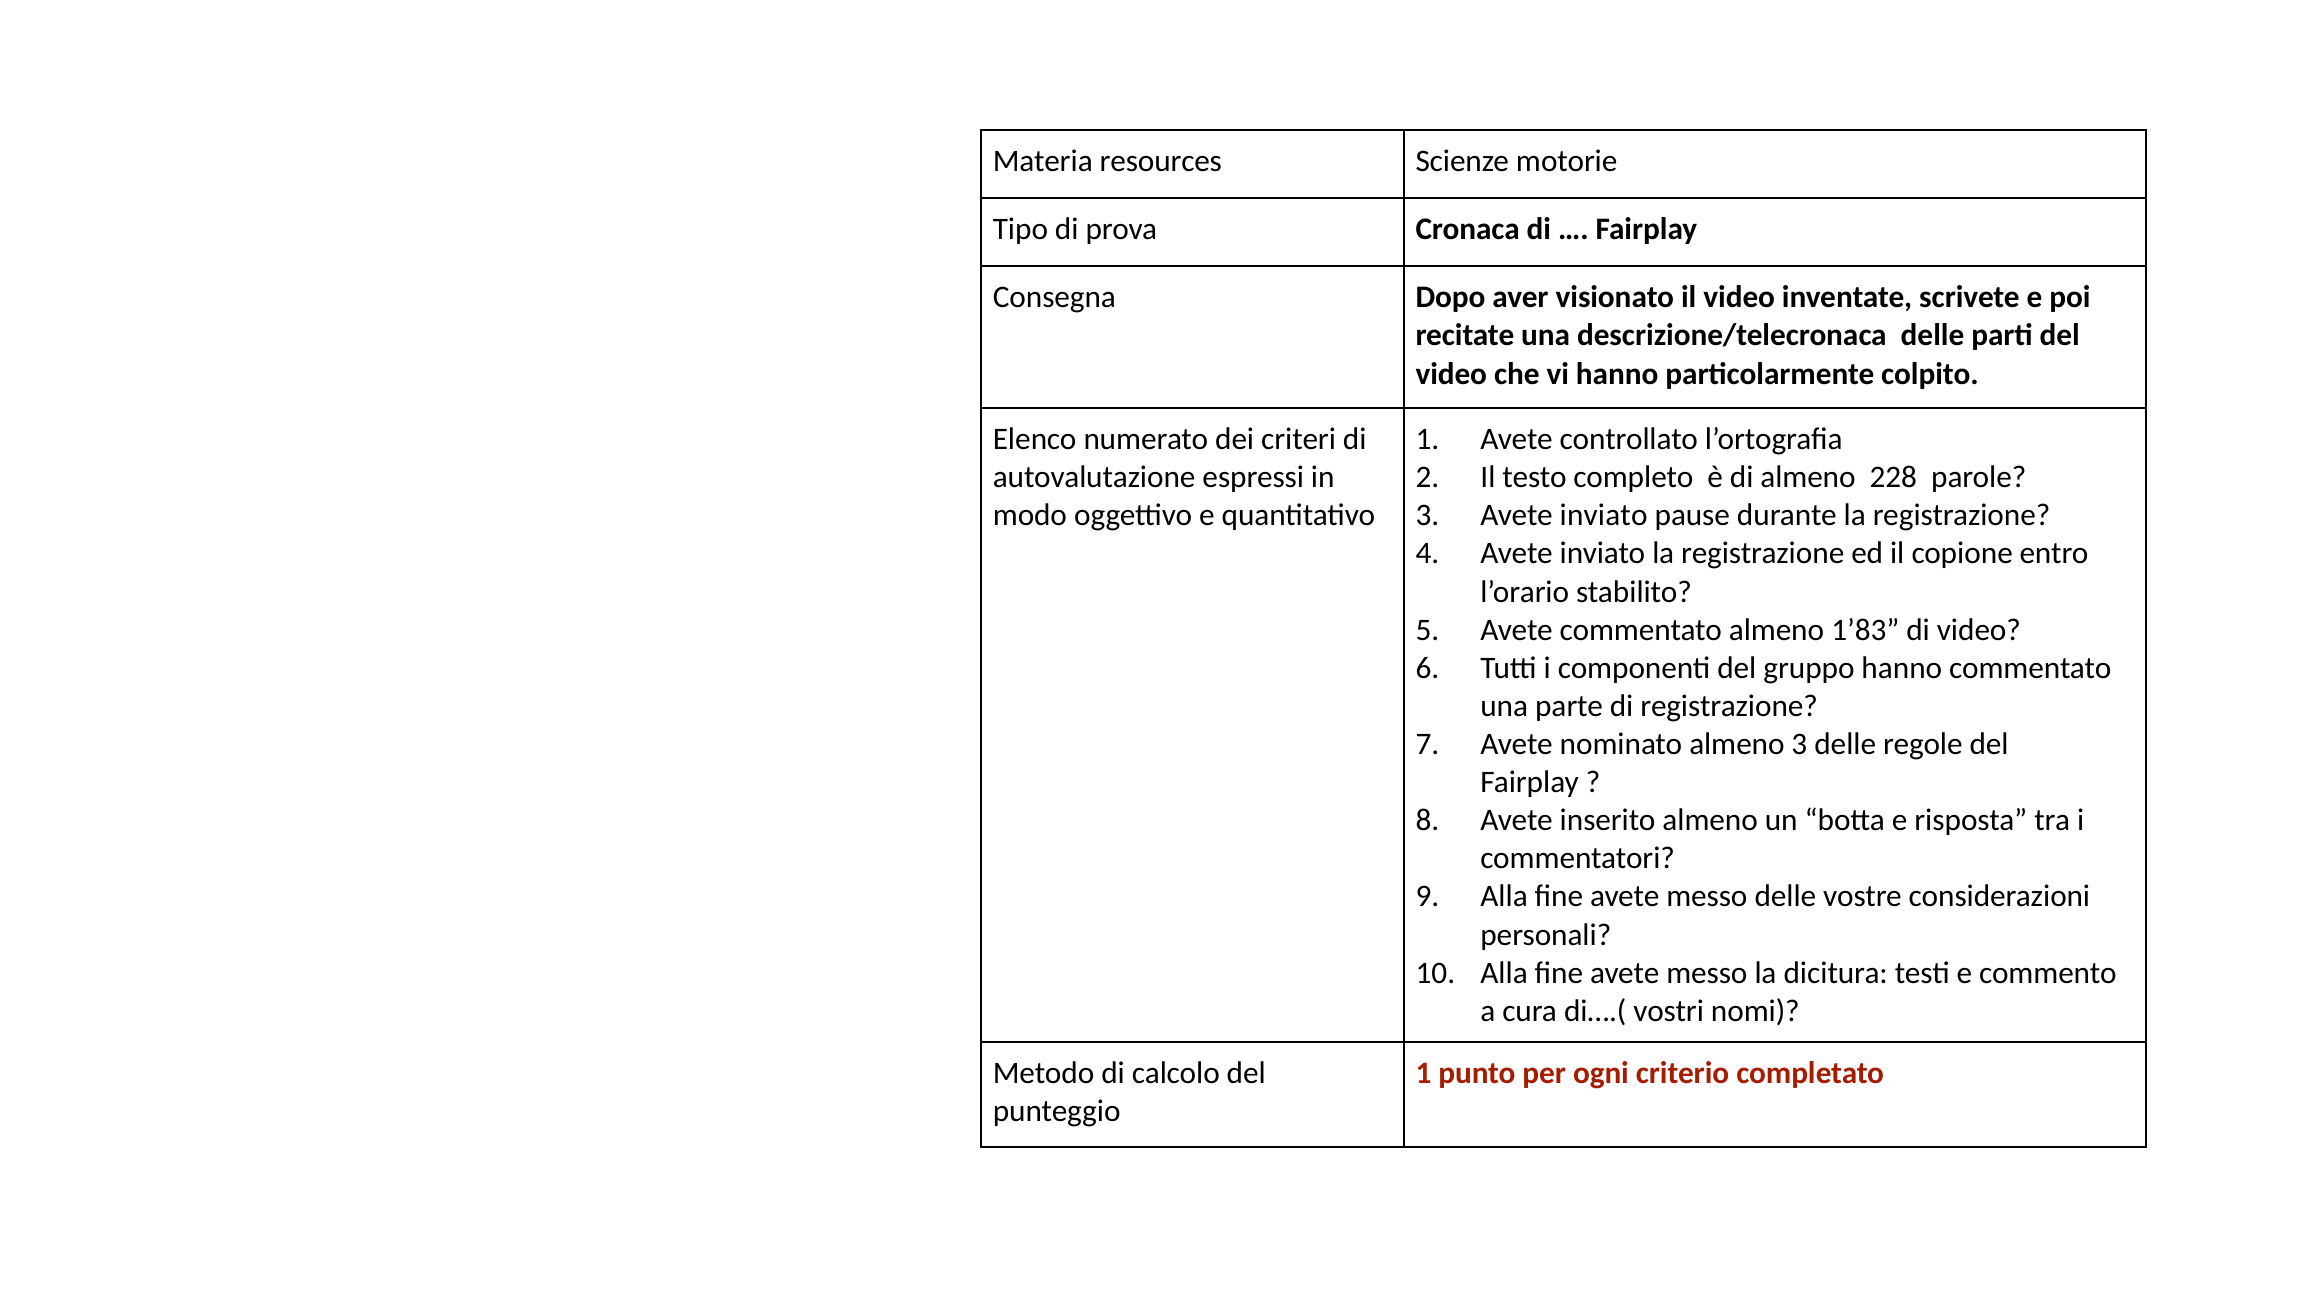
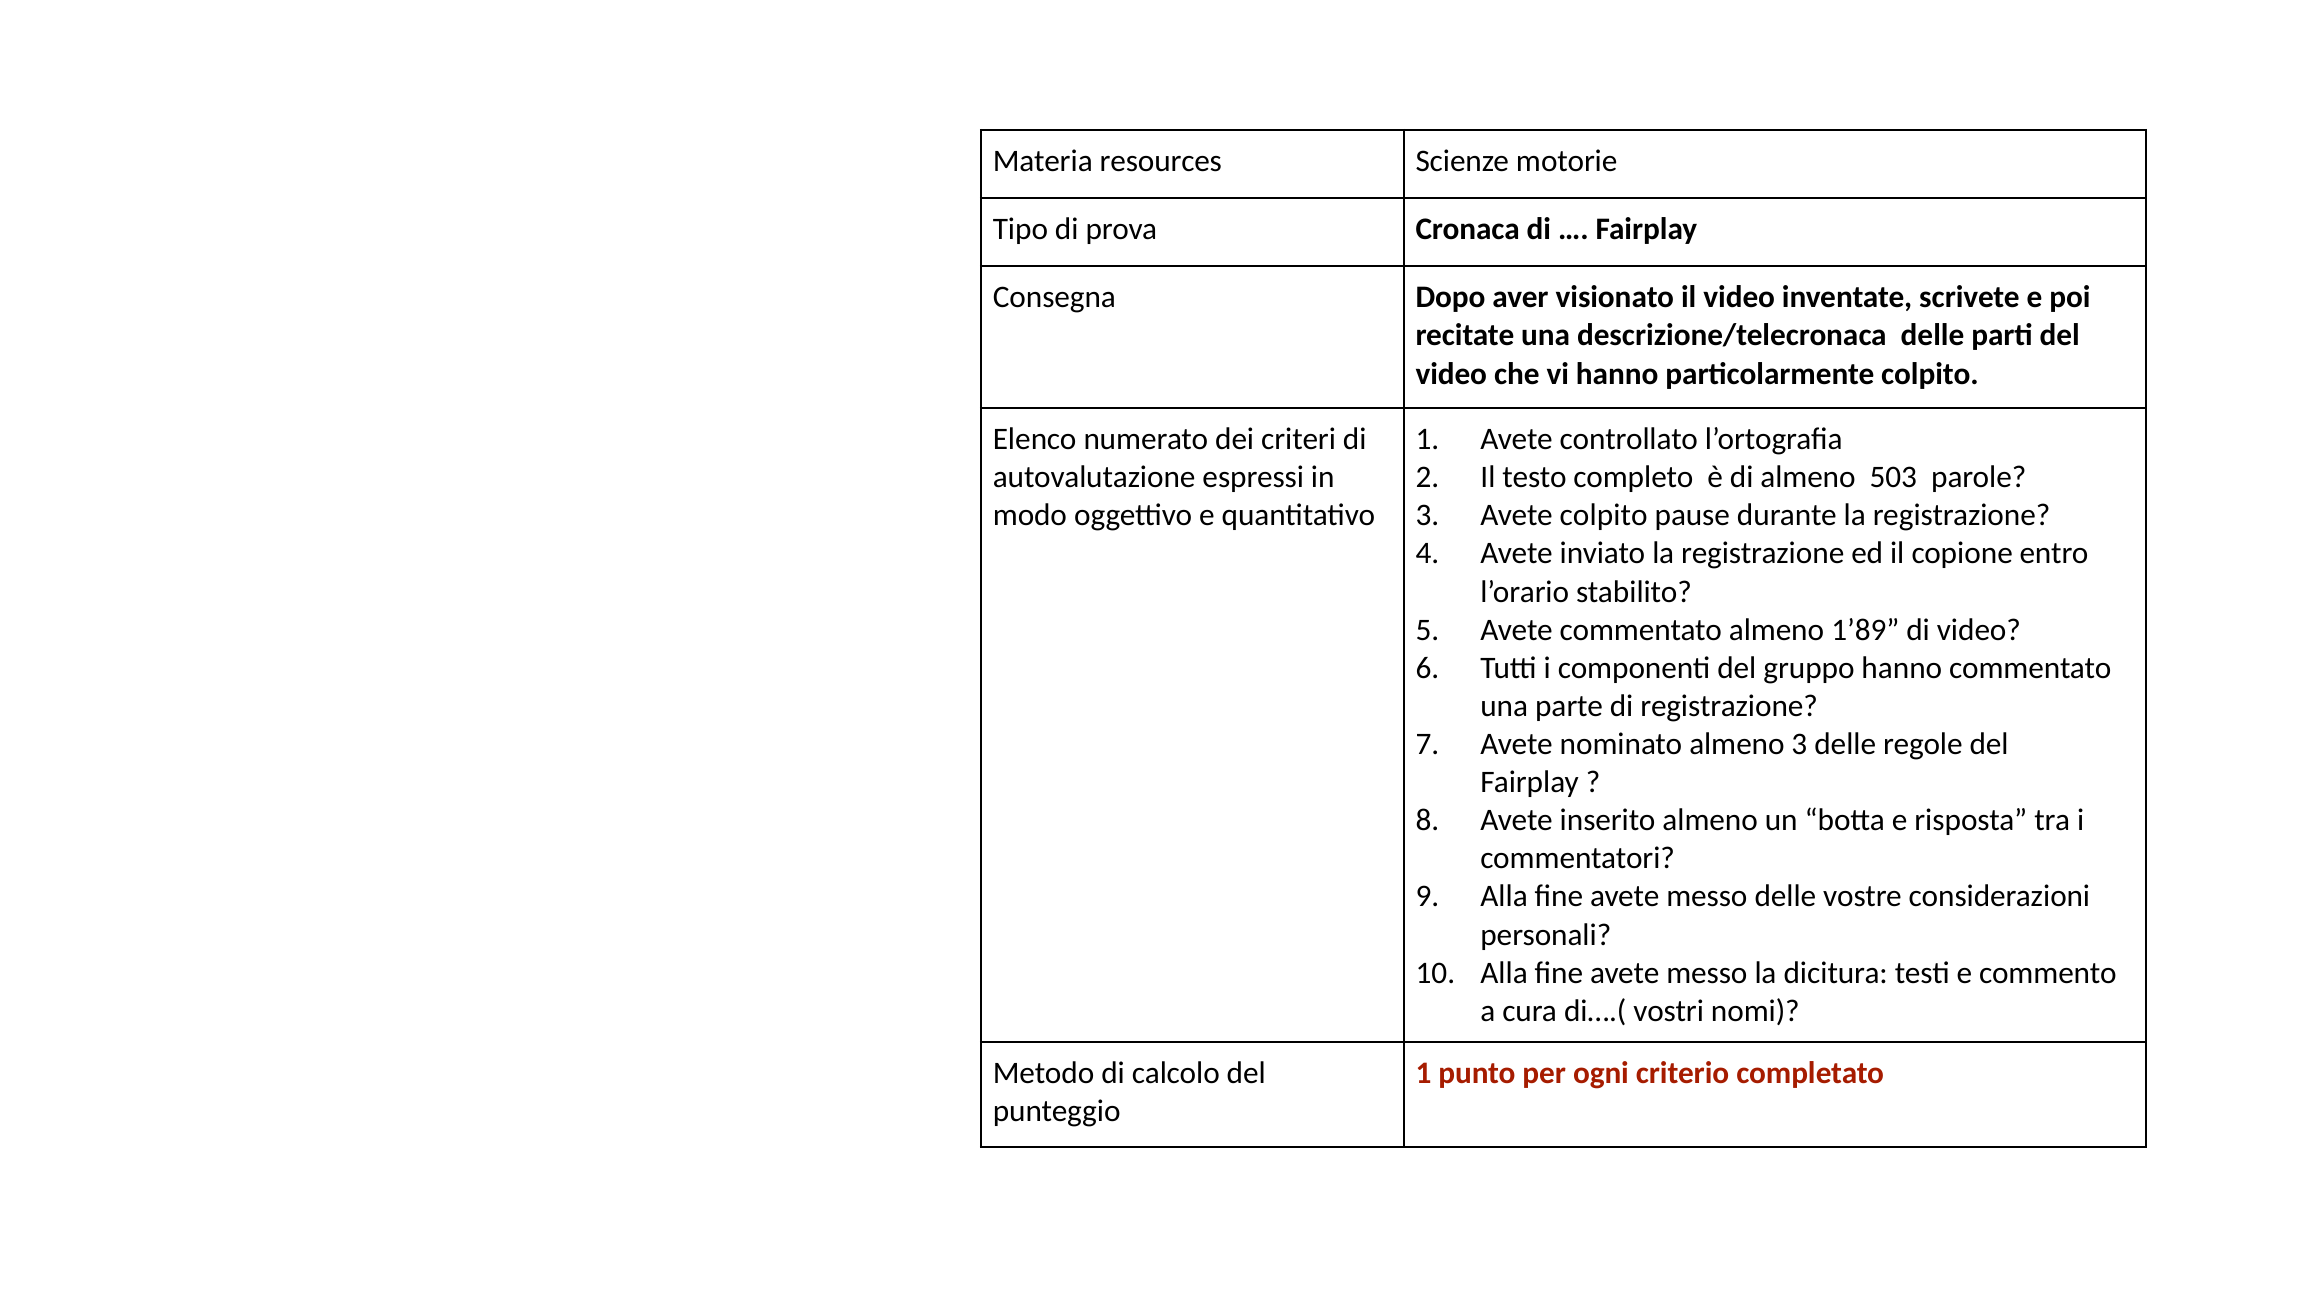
228: 228 -> 503
3 Avete inviato: inviato -> colpito
1’83: 1’83 -> 1’89
